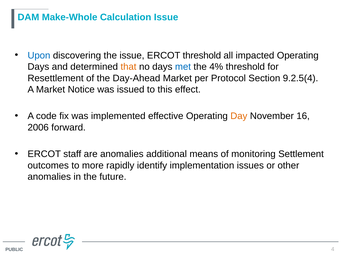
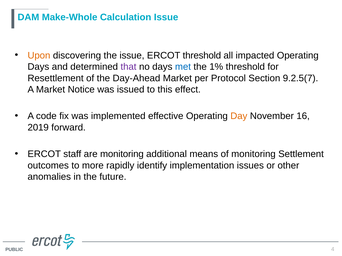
Upon colour: blue -> orange
that colour: orange -> purple
4%: 4% -> 1%
9.2.5(4: 9.2.5(4 -> 9.2.5(7
2006: 2006 -> 2019
are anomalies: anomalies -> monitoring
